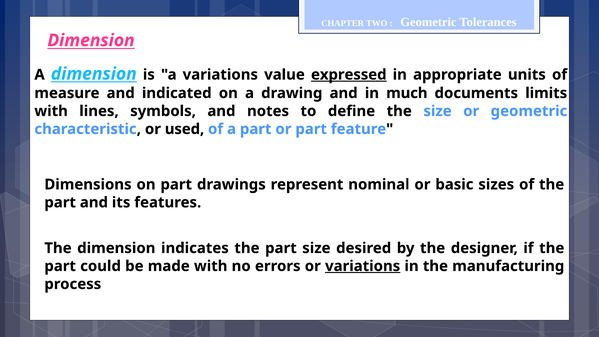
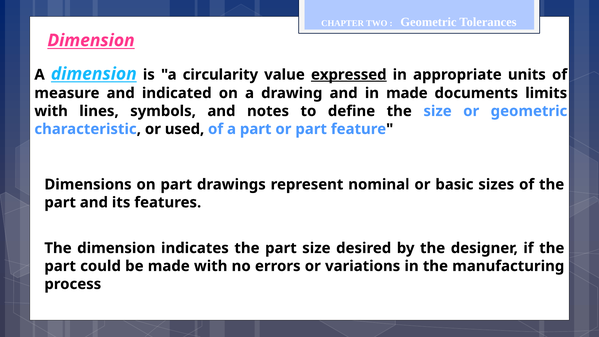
a variations: variations -> circularity
in much: much -> made
variations at (363, 266) underline: present -> none
